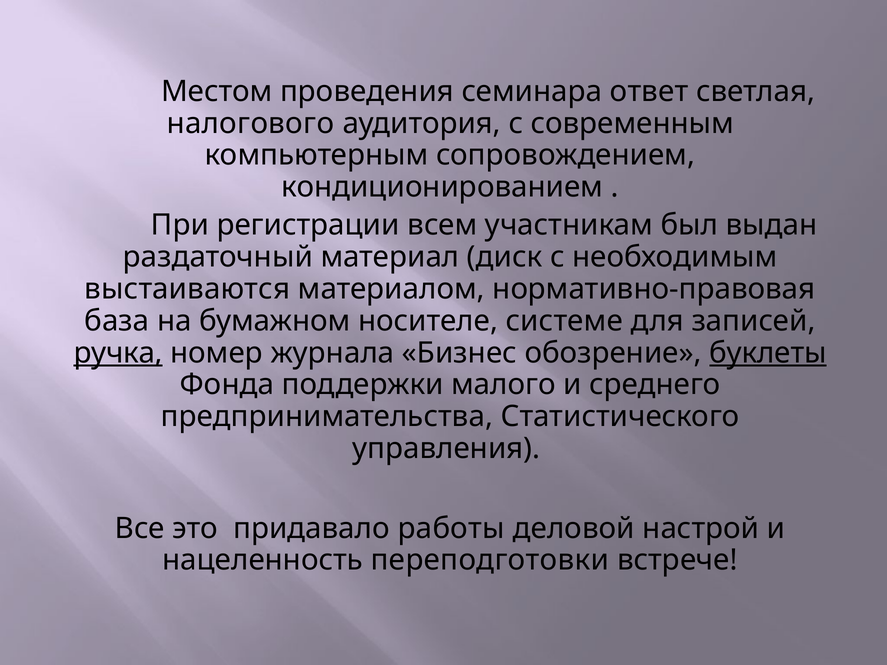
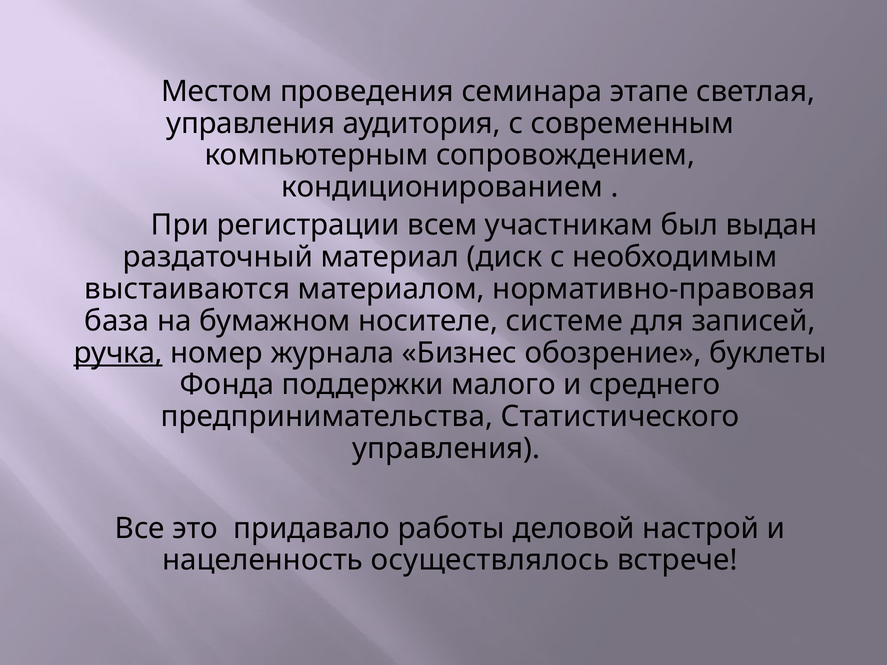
ответ: ответ -> этапе
налогового at (250, 123): налогового -> управления
буклеты underline: present -> none
переподготовки: переподготовки -> осуществлялось
